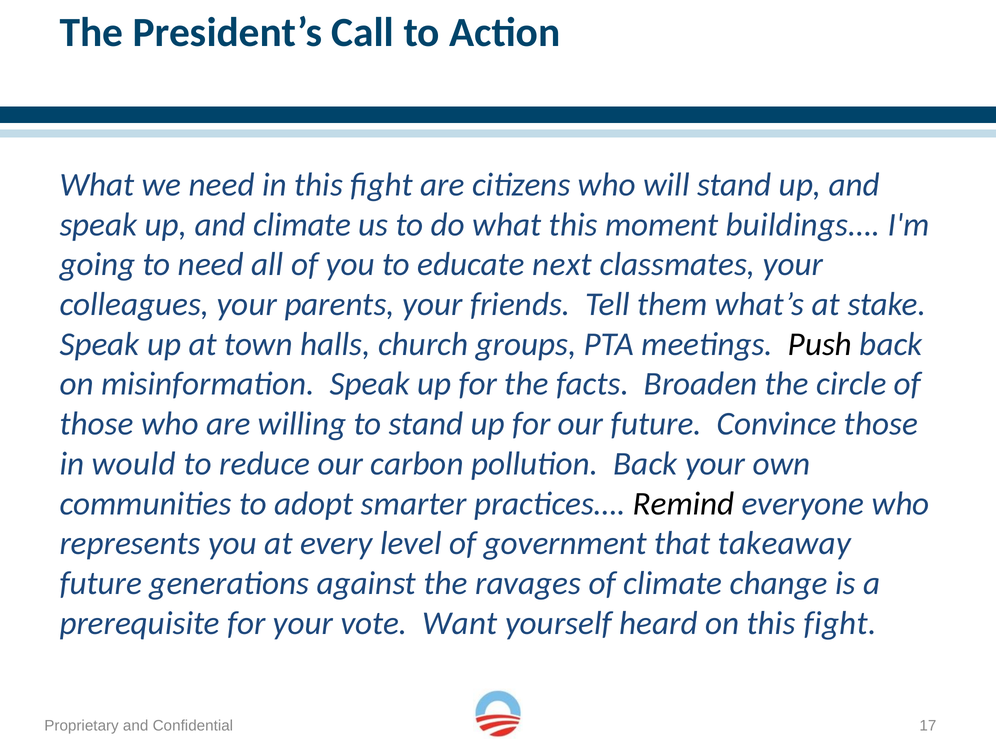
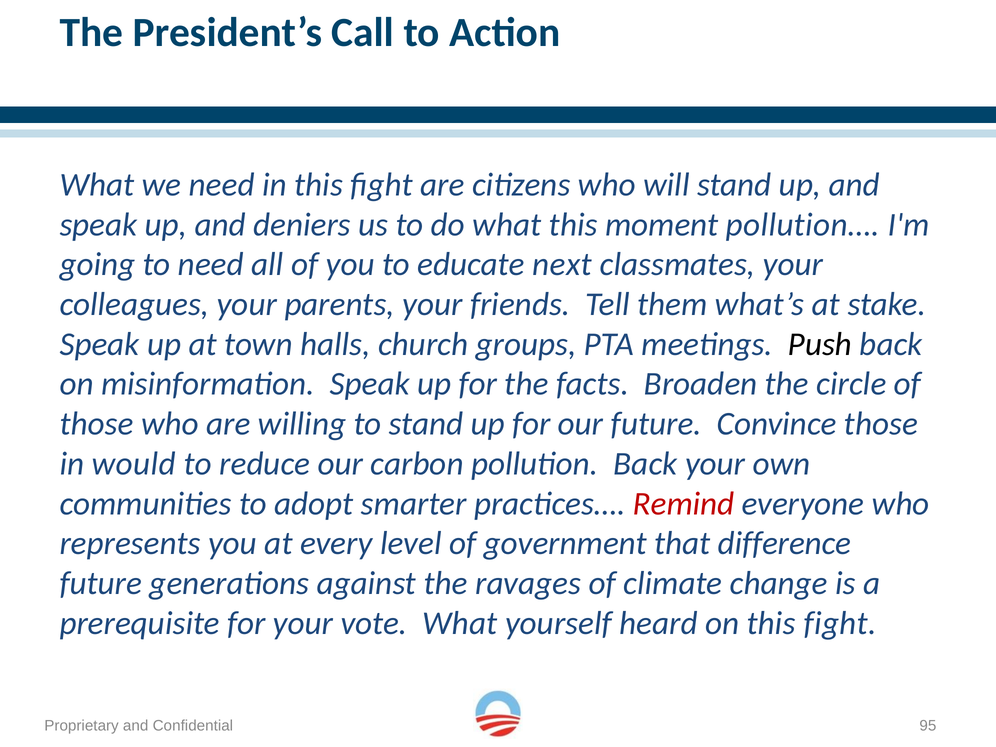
and climate: climate -> deniers
buildings…: buildings… -> pollution…
Remind colour: black -> red
takeaway: takeaway -> difference
vote Want: Want -> What
17: 17 -> 95
